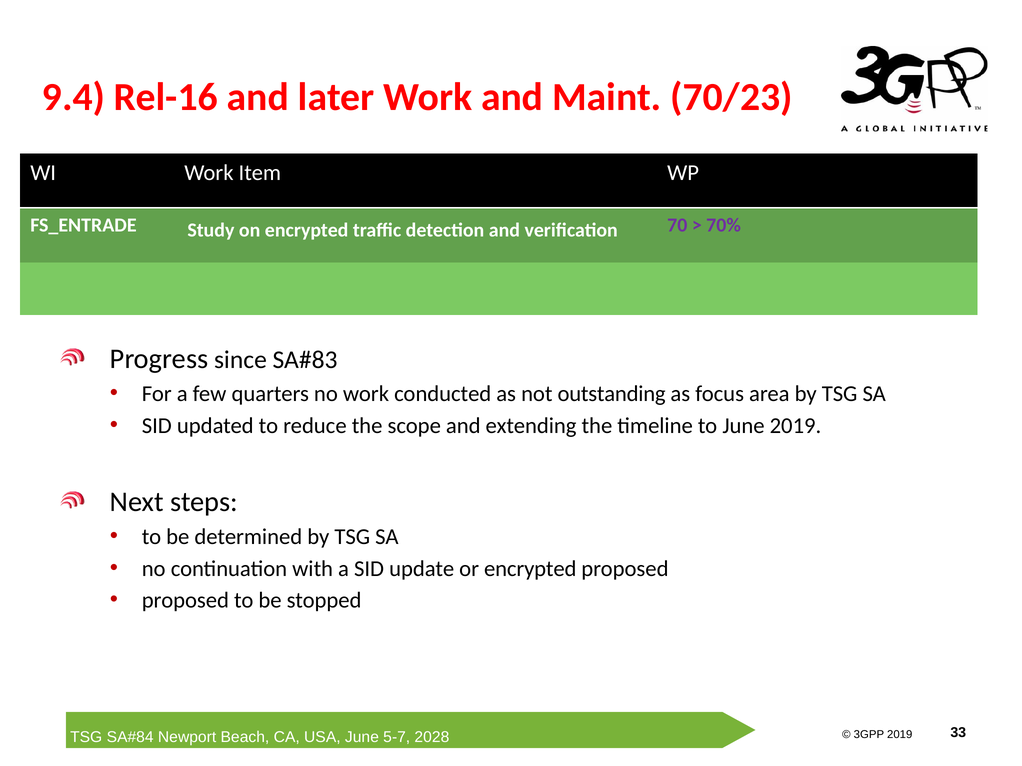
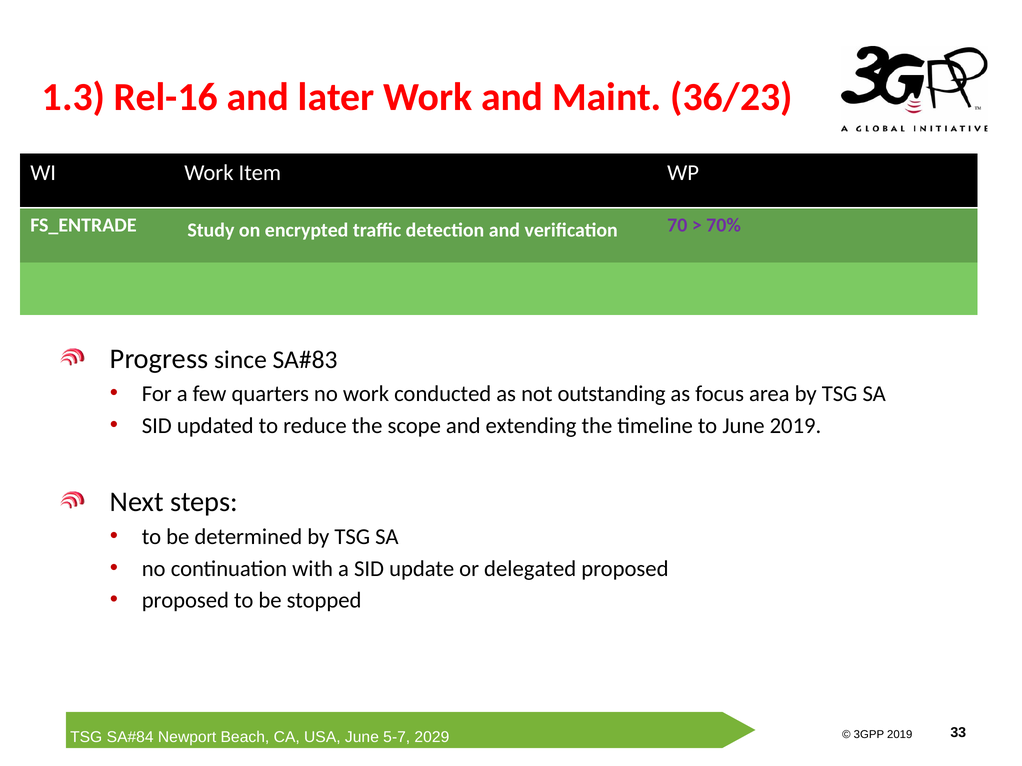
9.4: 9.4 -> 1.3
70/23: 70/23 -> 36/23
or encrypted: encrypted -> delegated
2028: 2028 -> 2029
